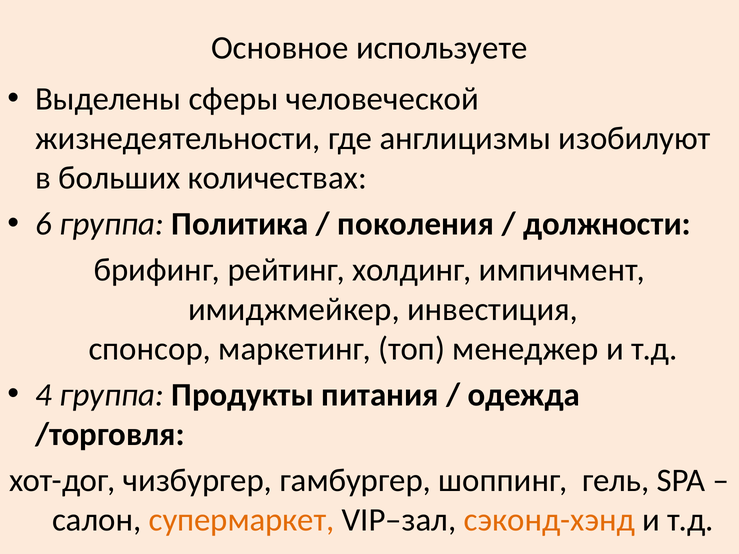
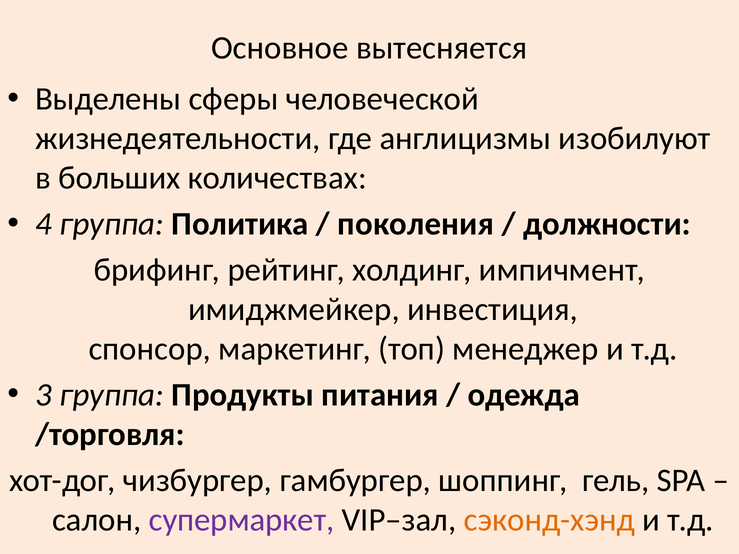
используете: используете -> вытесняется
6: 6 -> 4
4: 4 -> 3
супермаркет colour: orange -> purple
